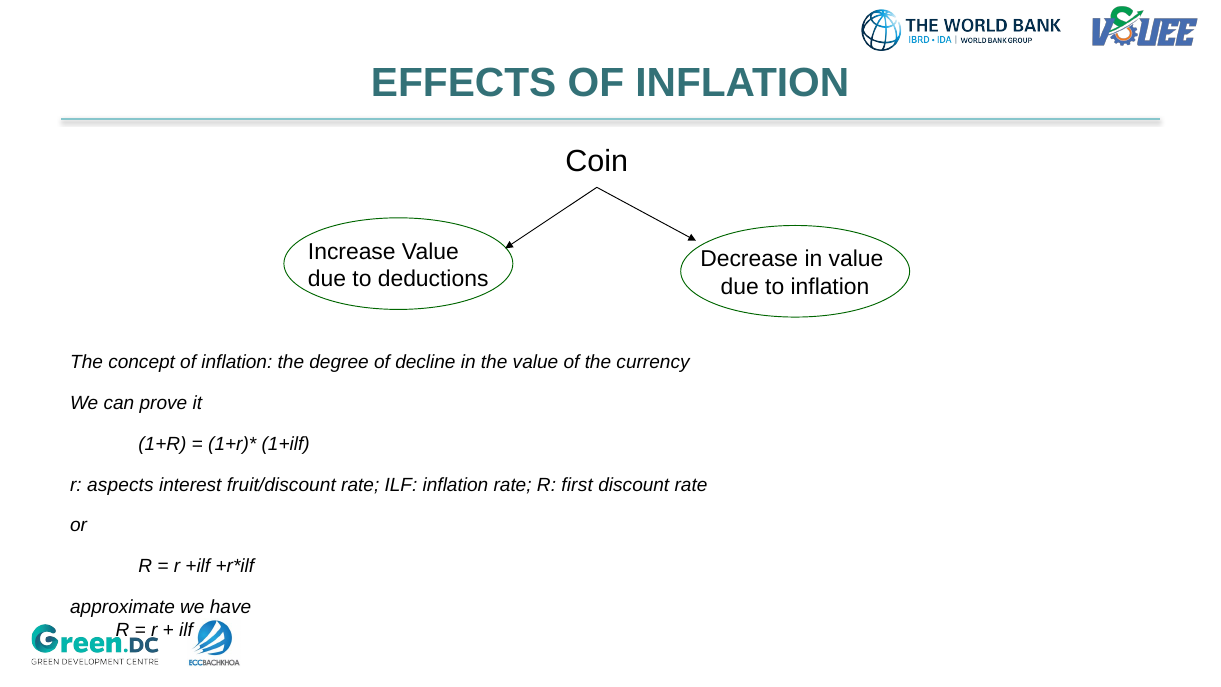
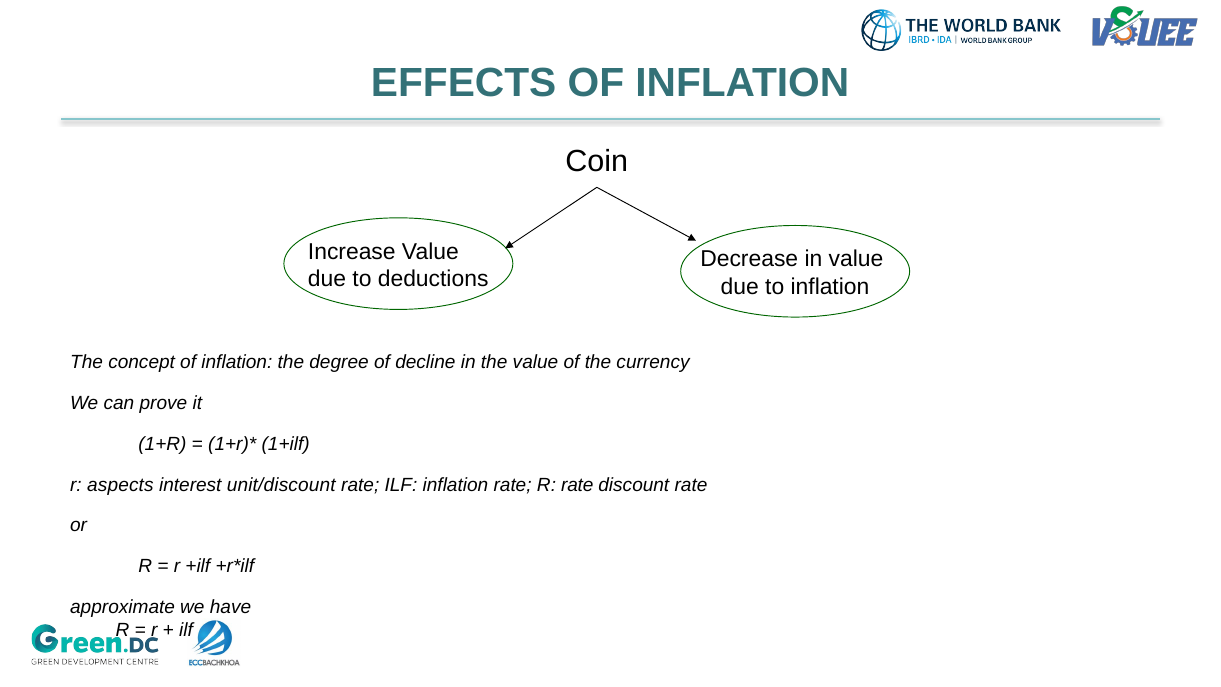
fruit/discount: fruit/discount -> unit/discount
R first: first -> rate
